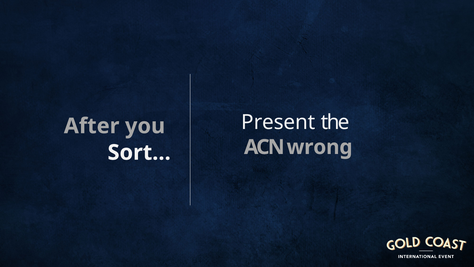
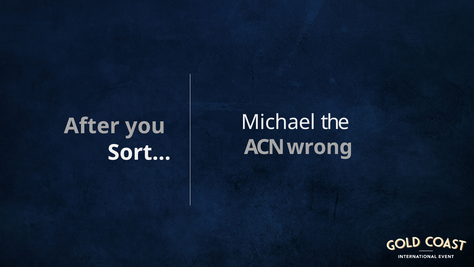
Present: Present -> Michael
